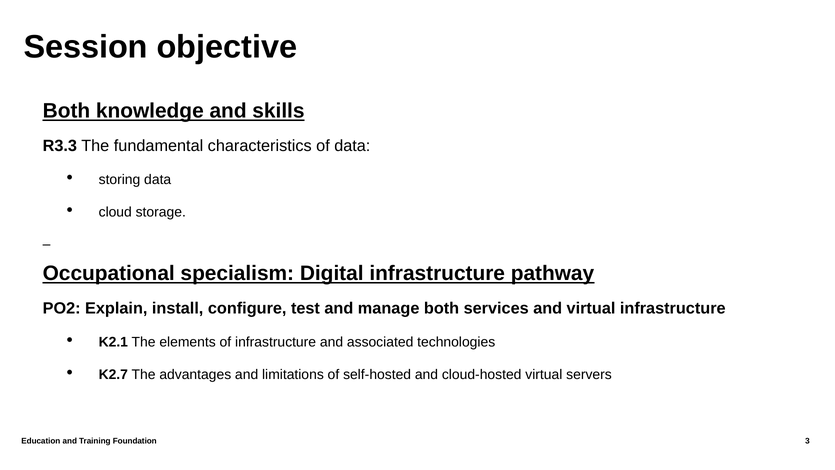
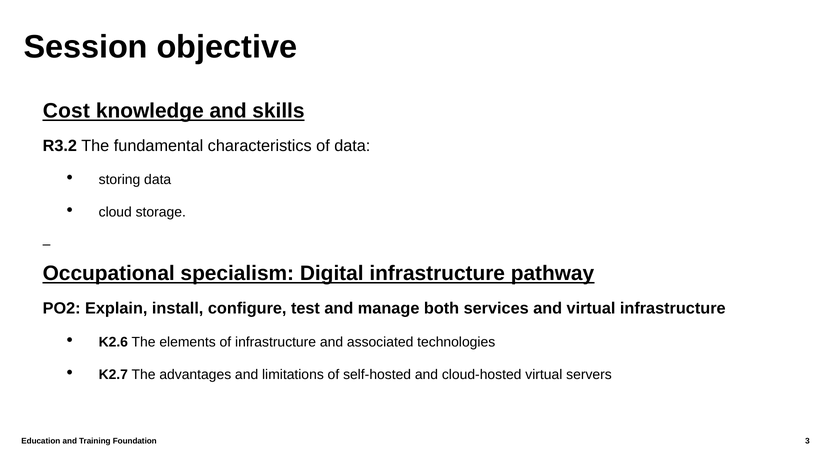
Both at (66, 111): Both -> Cost
R3.3: R3.3 -> R3.2
K2.1: K2.1 -> K2.6
